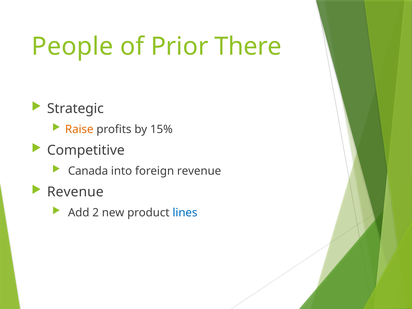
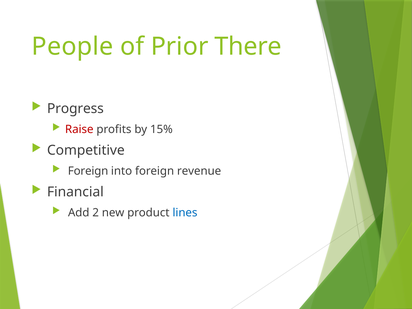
Strategic: Strategic -> Progress
Raise colour: orange -> red
Canada at (88, 171): Canada -> Foreign
Revenue at (75, 192): Revenue -> Financial
